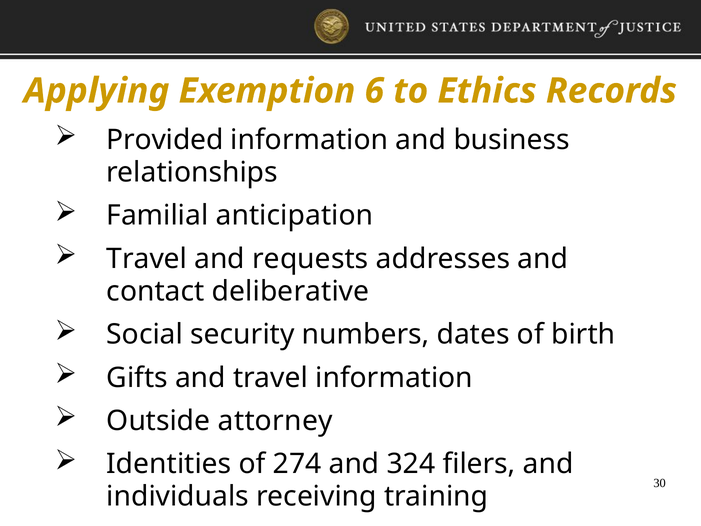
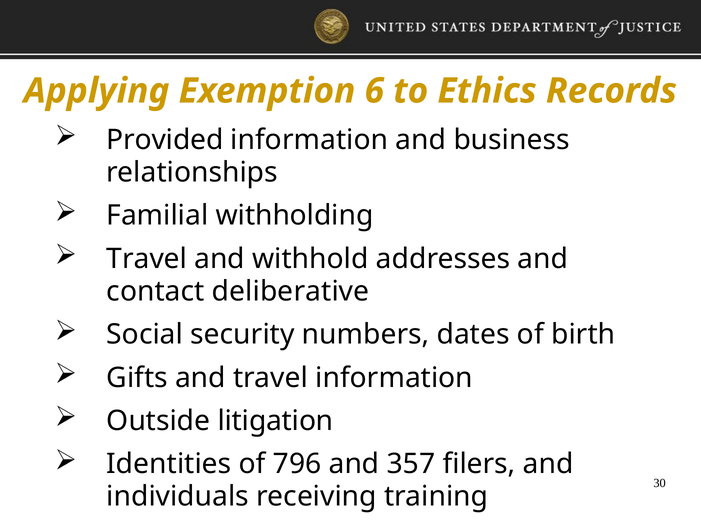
anticipation: anticipation -> withholding
requests: requests -> withhold
attorney: attorney -> litigation
274: 274 -> 796
324: 324 -> 357
